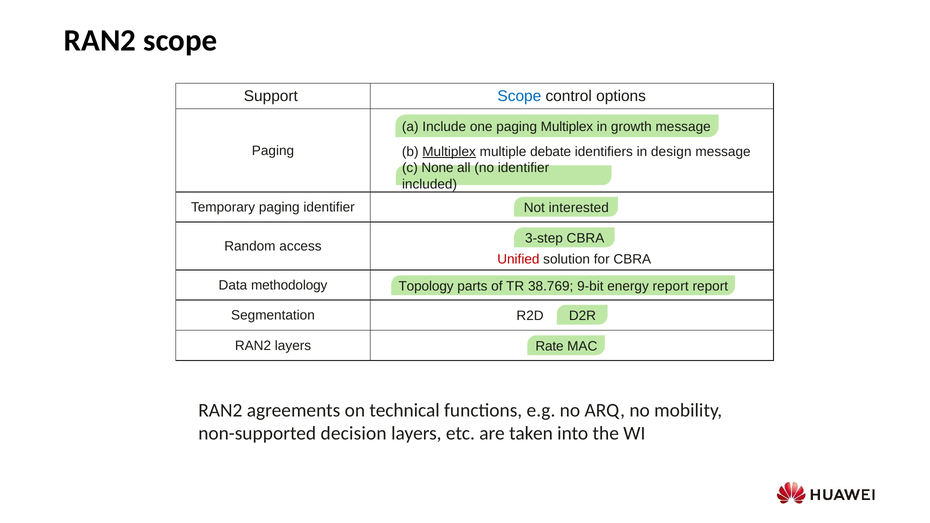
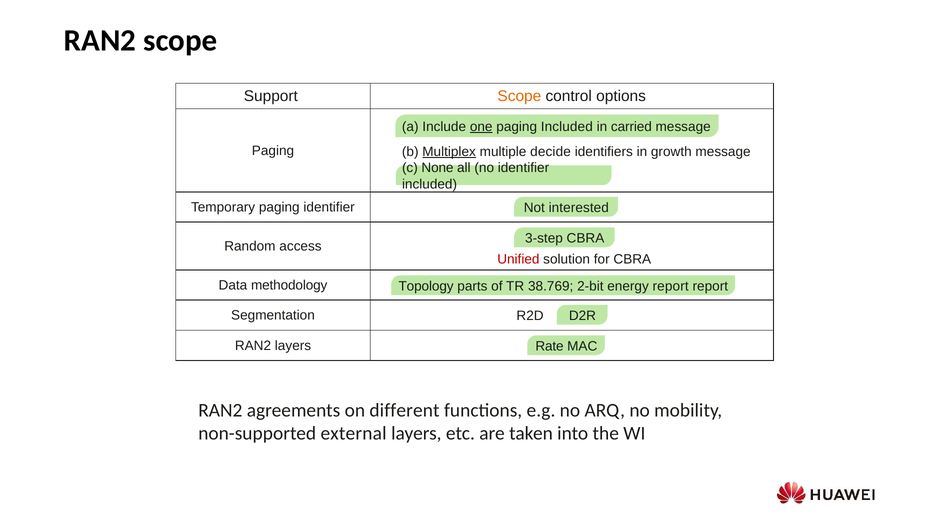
Scope at (519, 96) colour: blue -> orange
one underline: none -> present
paging Multiplex: Multiplex -> Included
growth: growth -> carried
debate: debate -> decide
design: design -> growth
9-bit: 9-bit -> 2-bit
technical: technical -> different
decision: decision -> external
